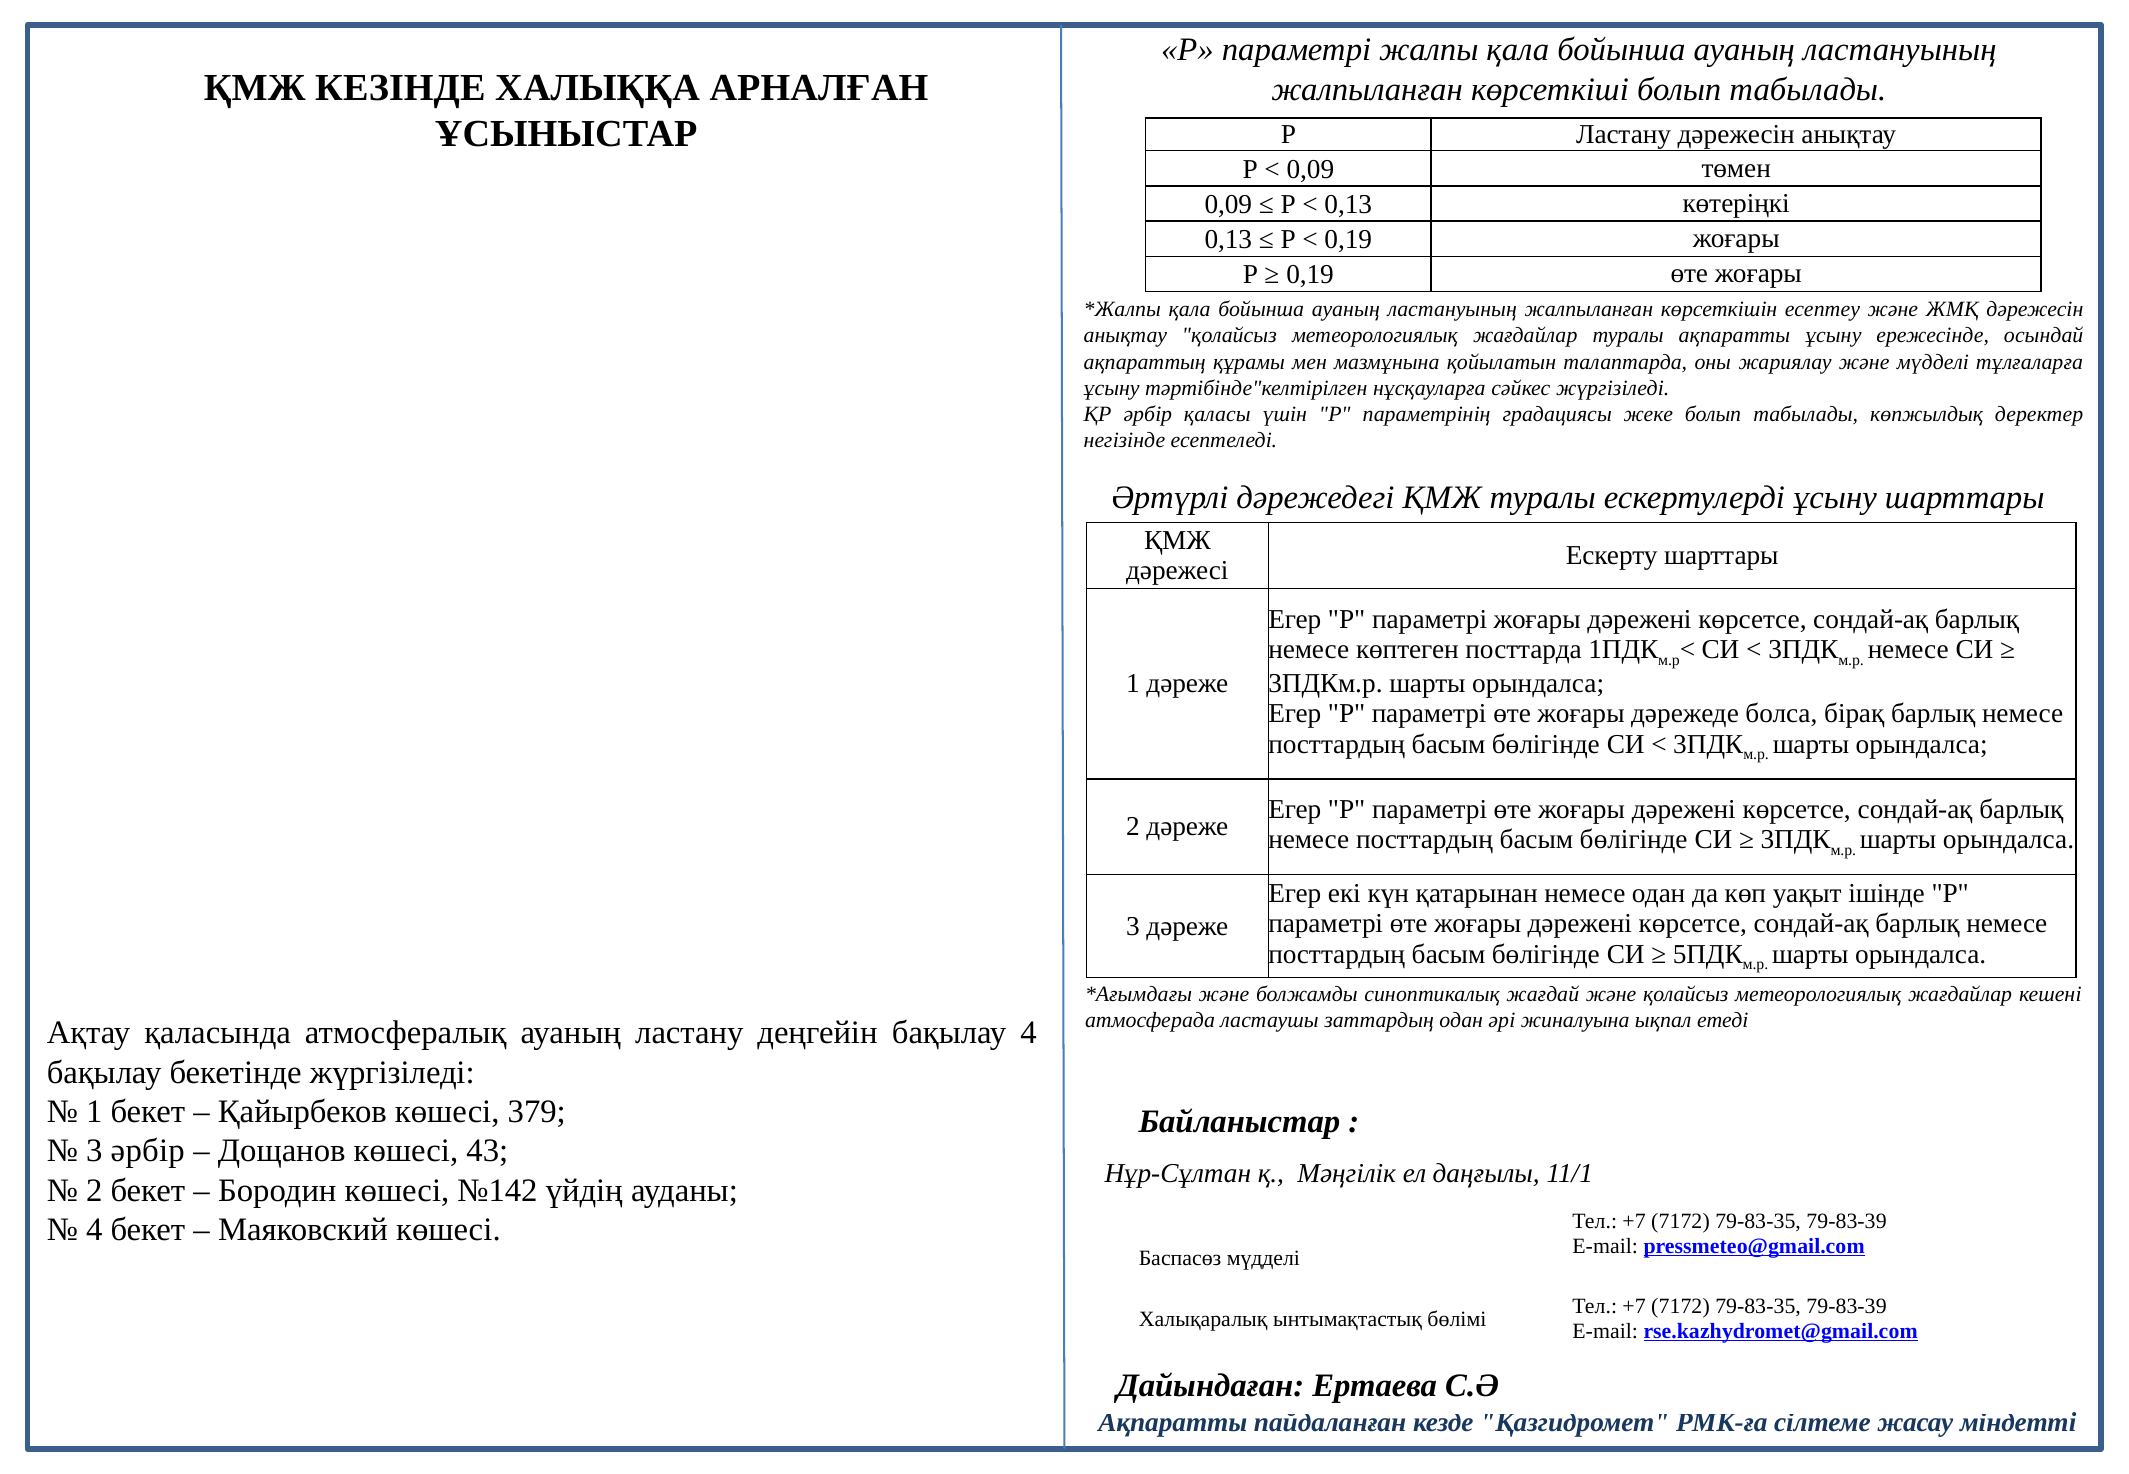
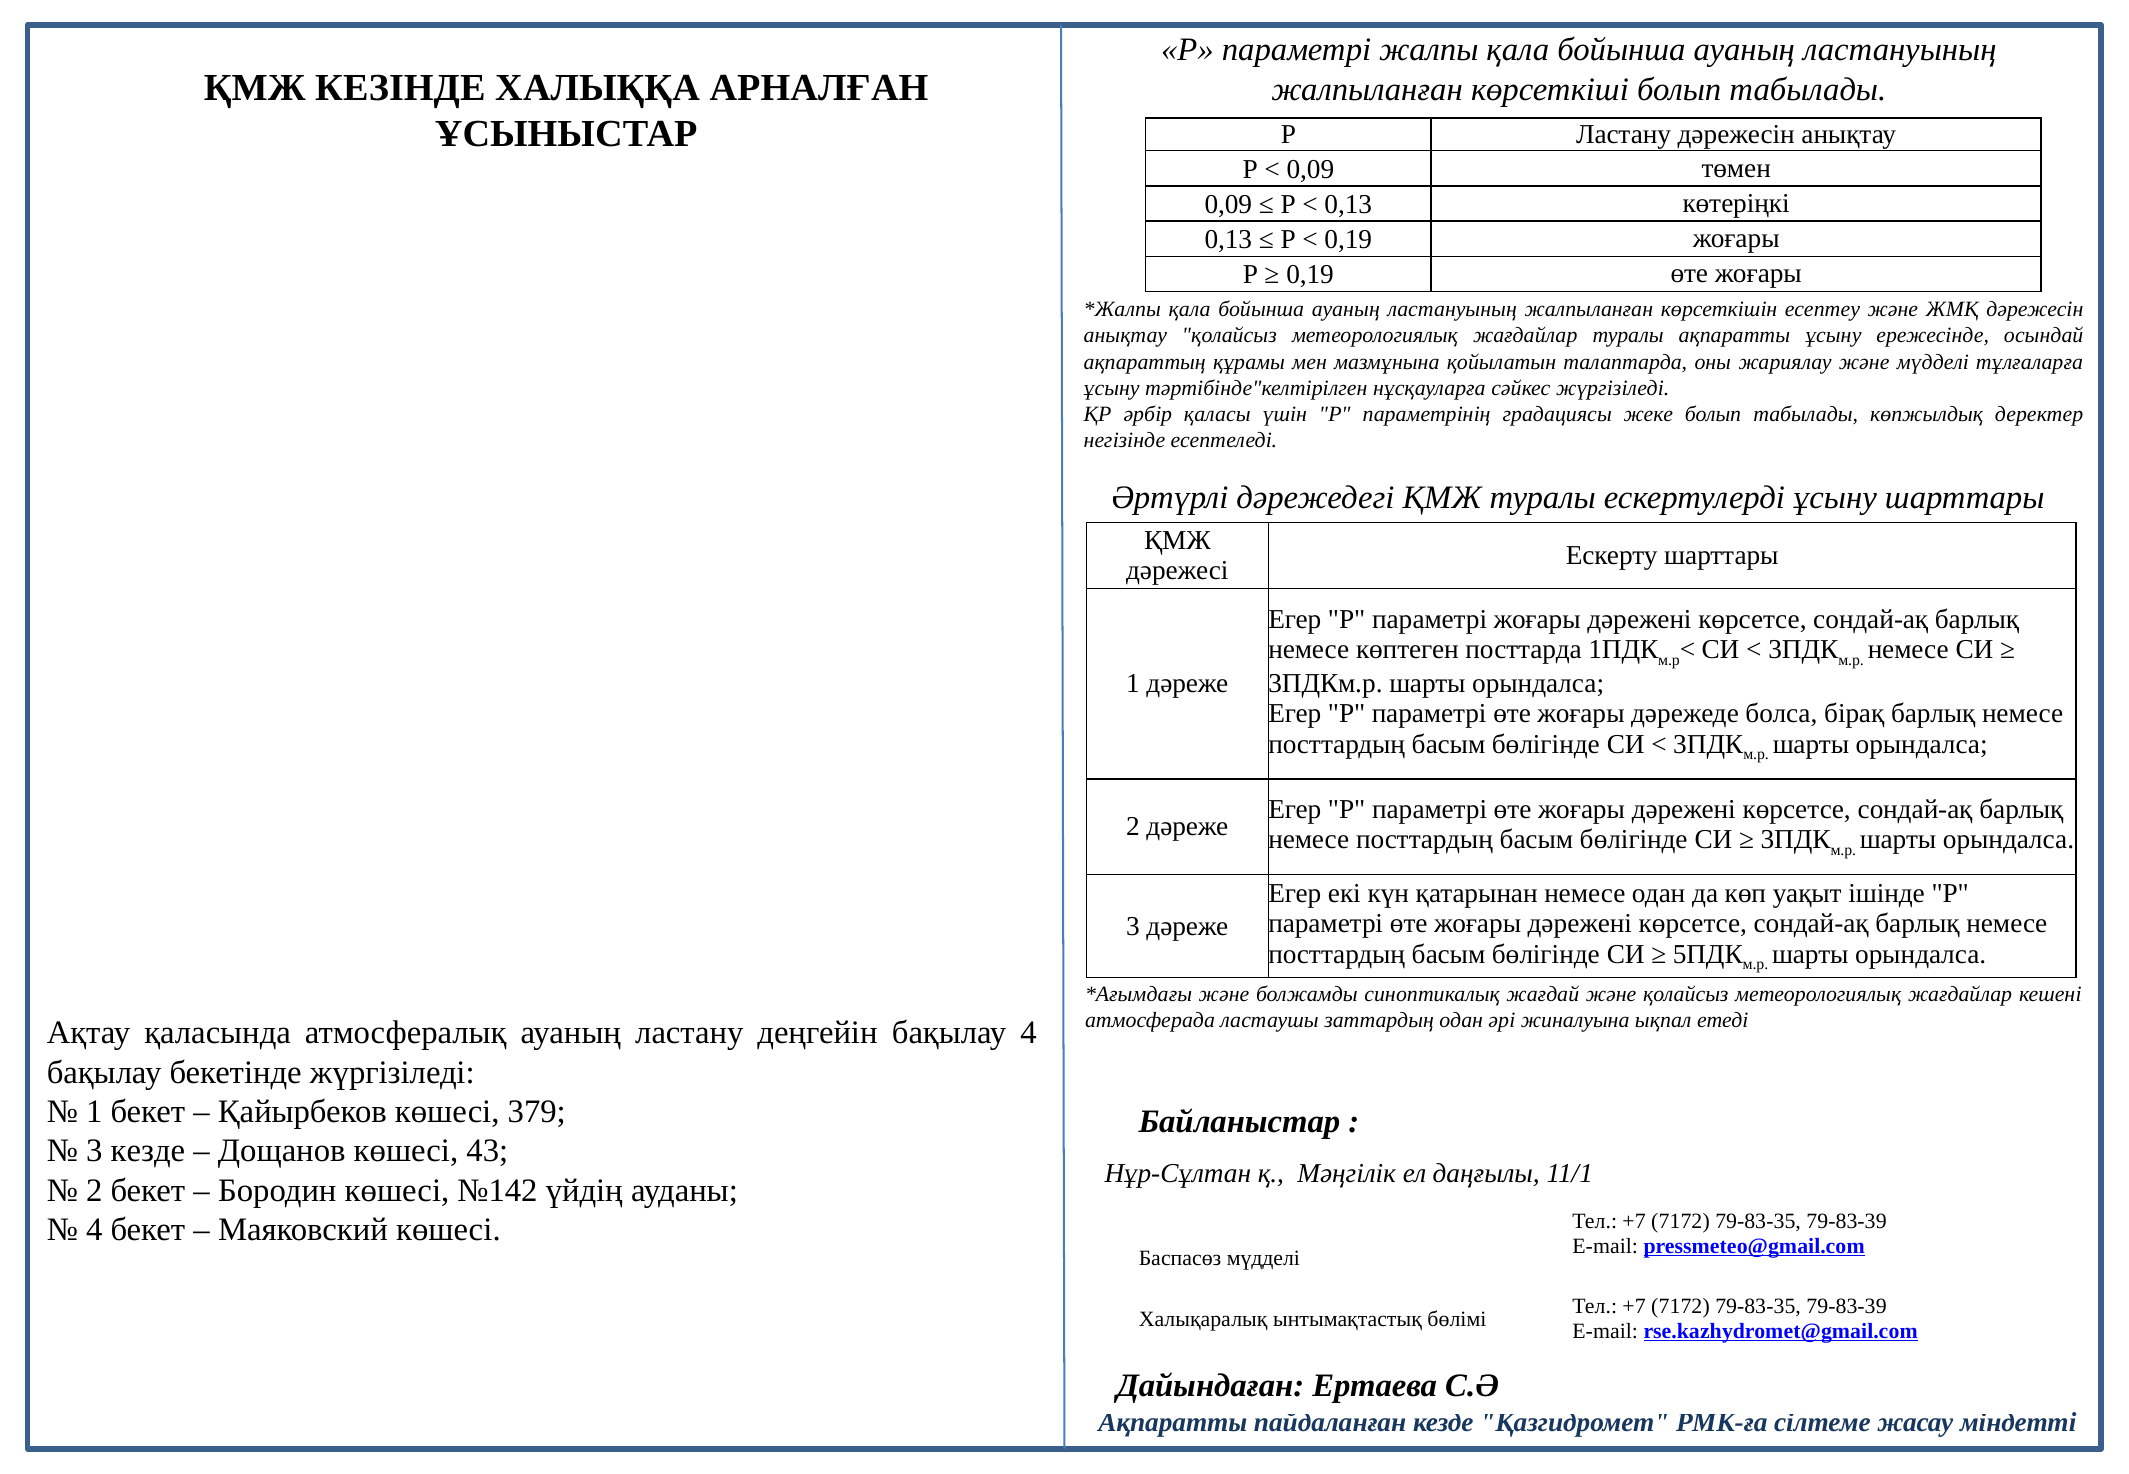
3 әрбір: әрбір -> кезде
